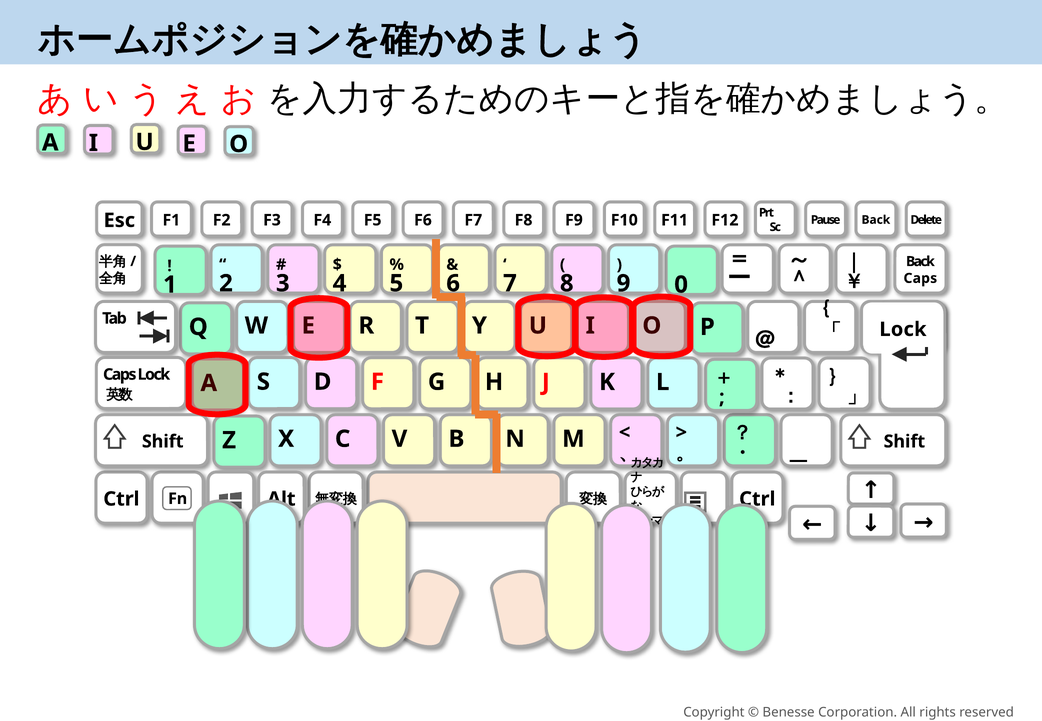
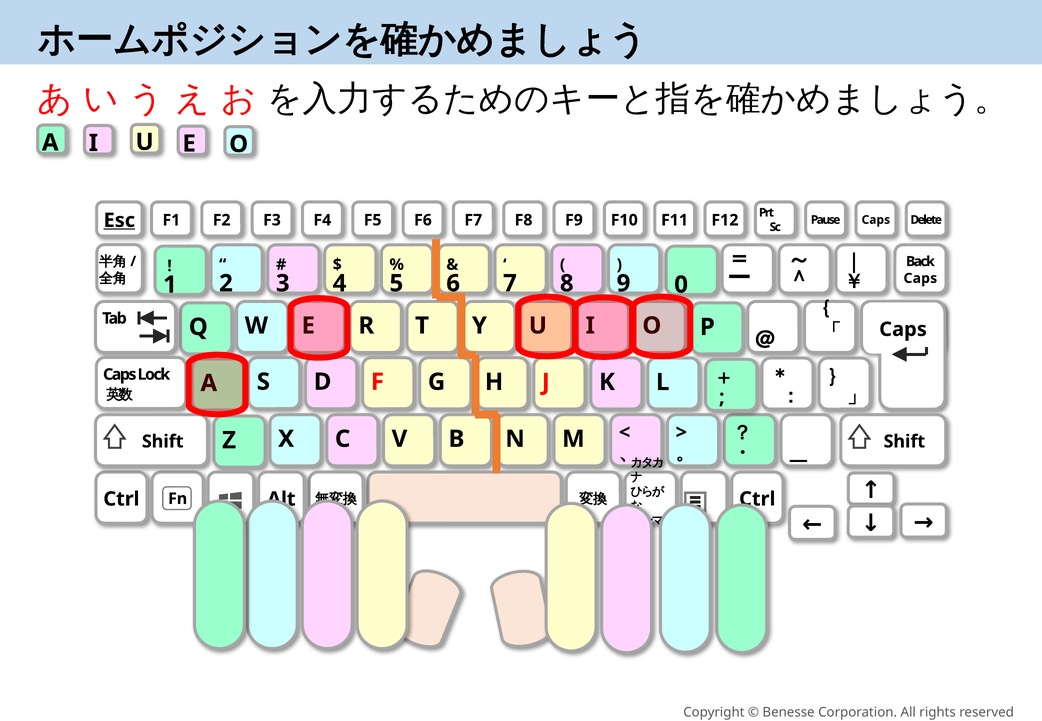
Esc underline: none -> present
Pause Back: Back -> Caps
Lock at (903, 330): Lock -> Caps
